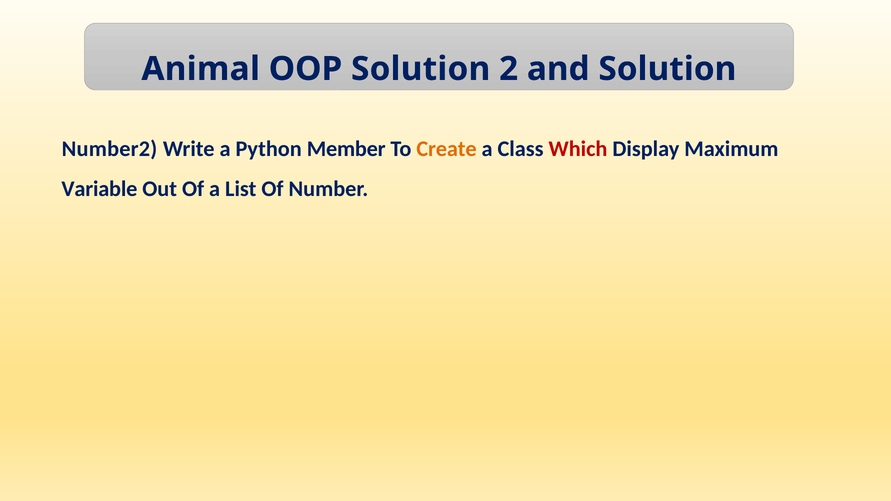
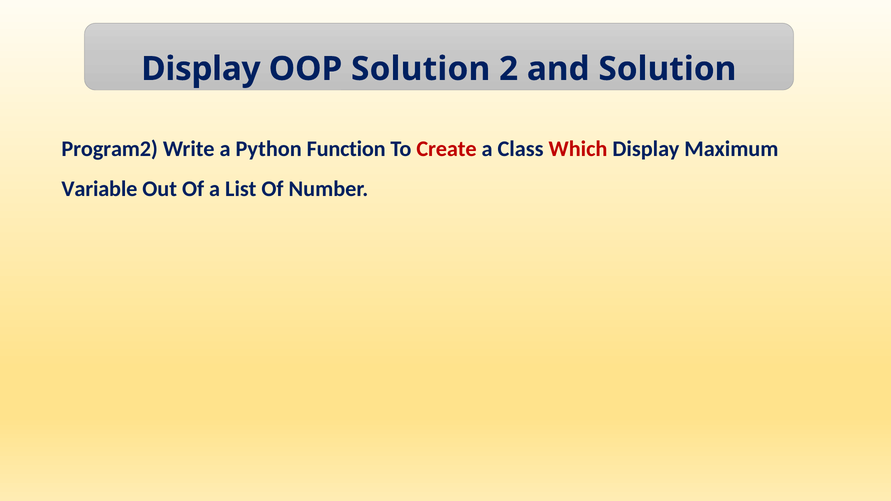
Animal at (201, 69): Animal -> Display
Number2: Number2 -> Program2
Member: Member -> Function
Create colour: orange -> red
